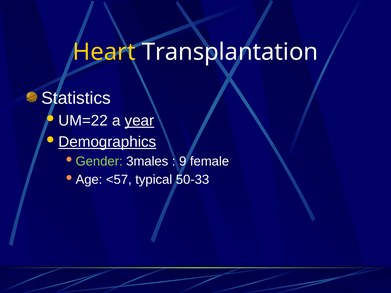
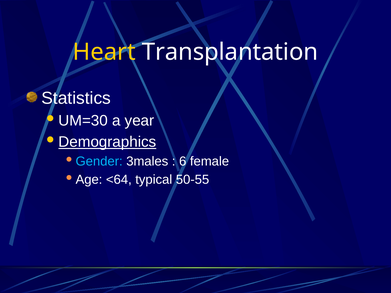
UM=22: UM=22 -> UM=30
year underline: present -> none
Gender colour: light green -> light blue
9: 9 -> 6
<57: <57 -> <64
50-33: 50-33 -> 50-55
